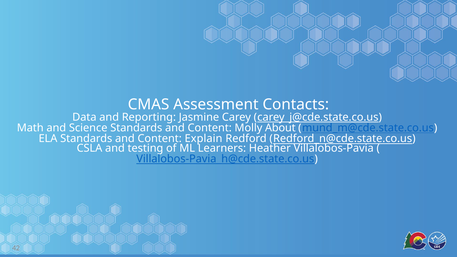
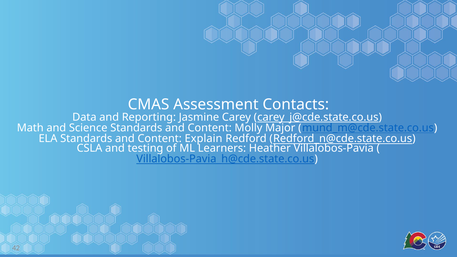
About: About -> Major
